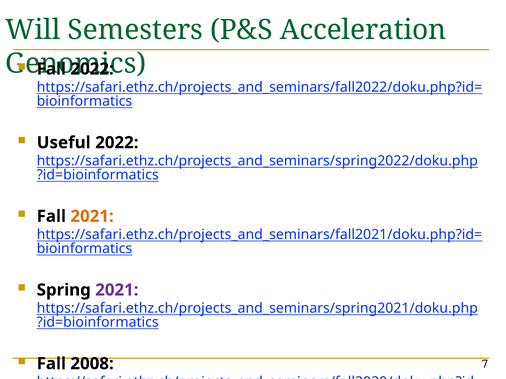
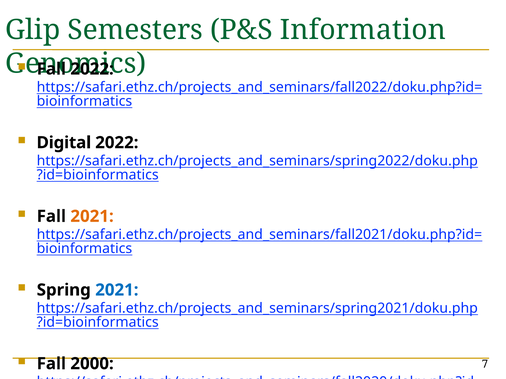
Will: Will -> Glip
Acceleration: Acceleration -> Information
Useful: Useful -> Digital
2021 at (117, 290) colour: purple -> blue
2008: 2008 -> 2000
